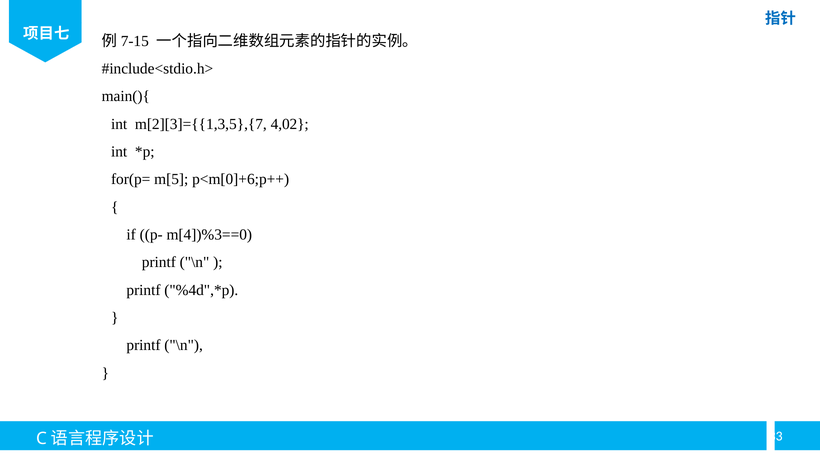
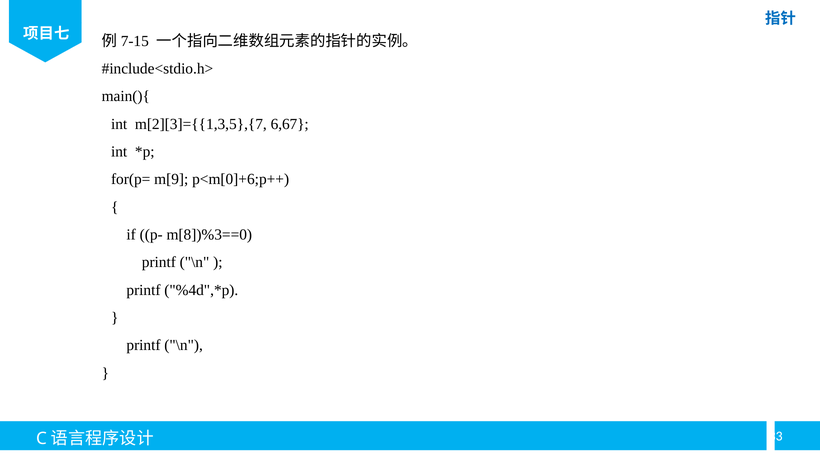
4,02: 4,02 -> 6,67
m[5: m[5 -> m[9
m[4])%3==0: m[4])%3==0 -> m[8])%3==0
